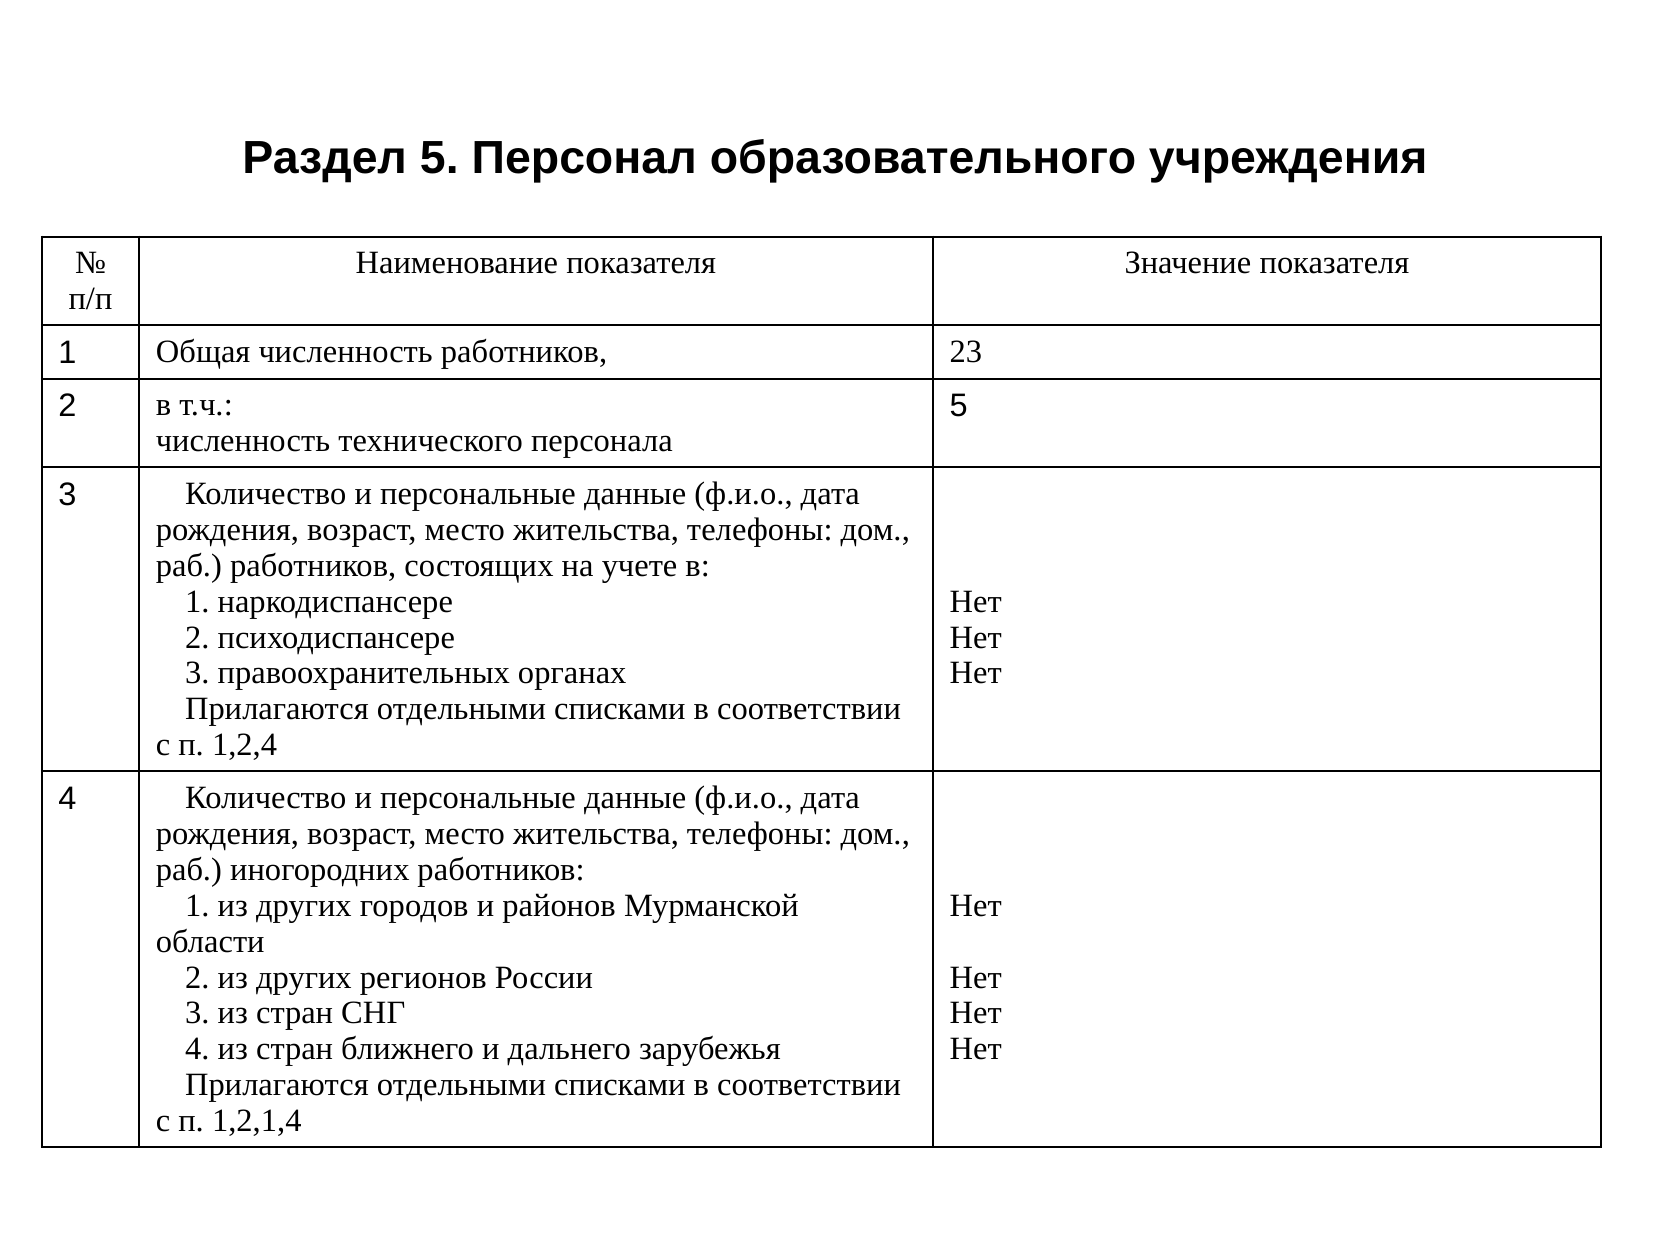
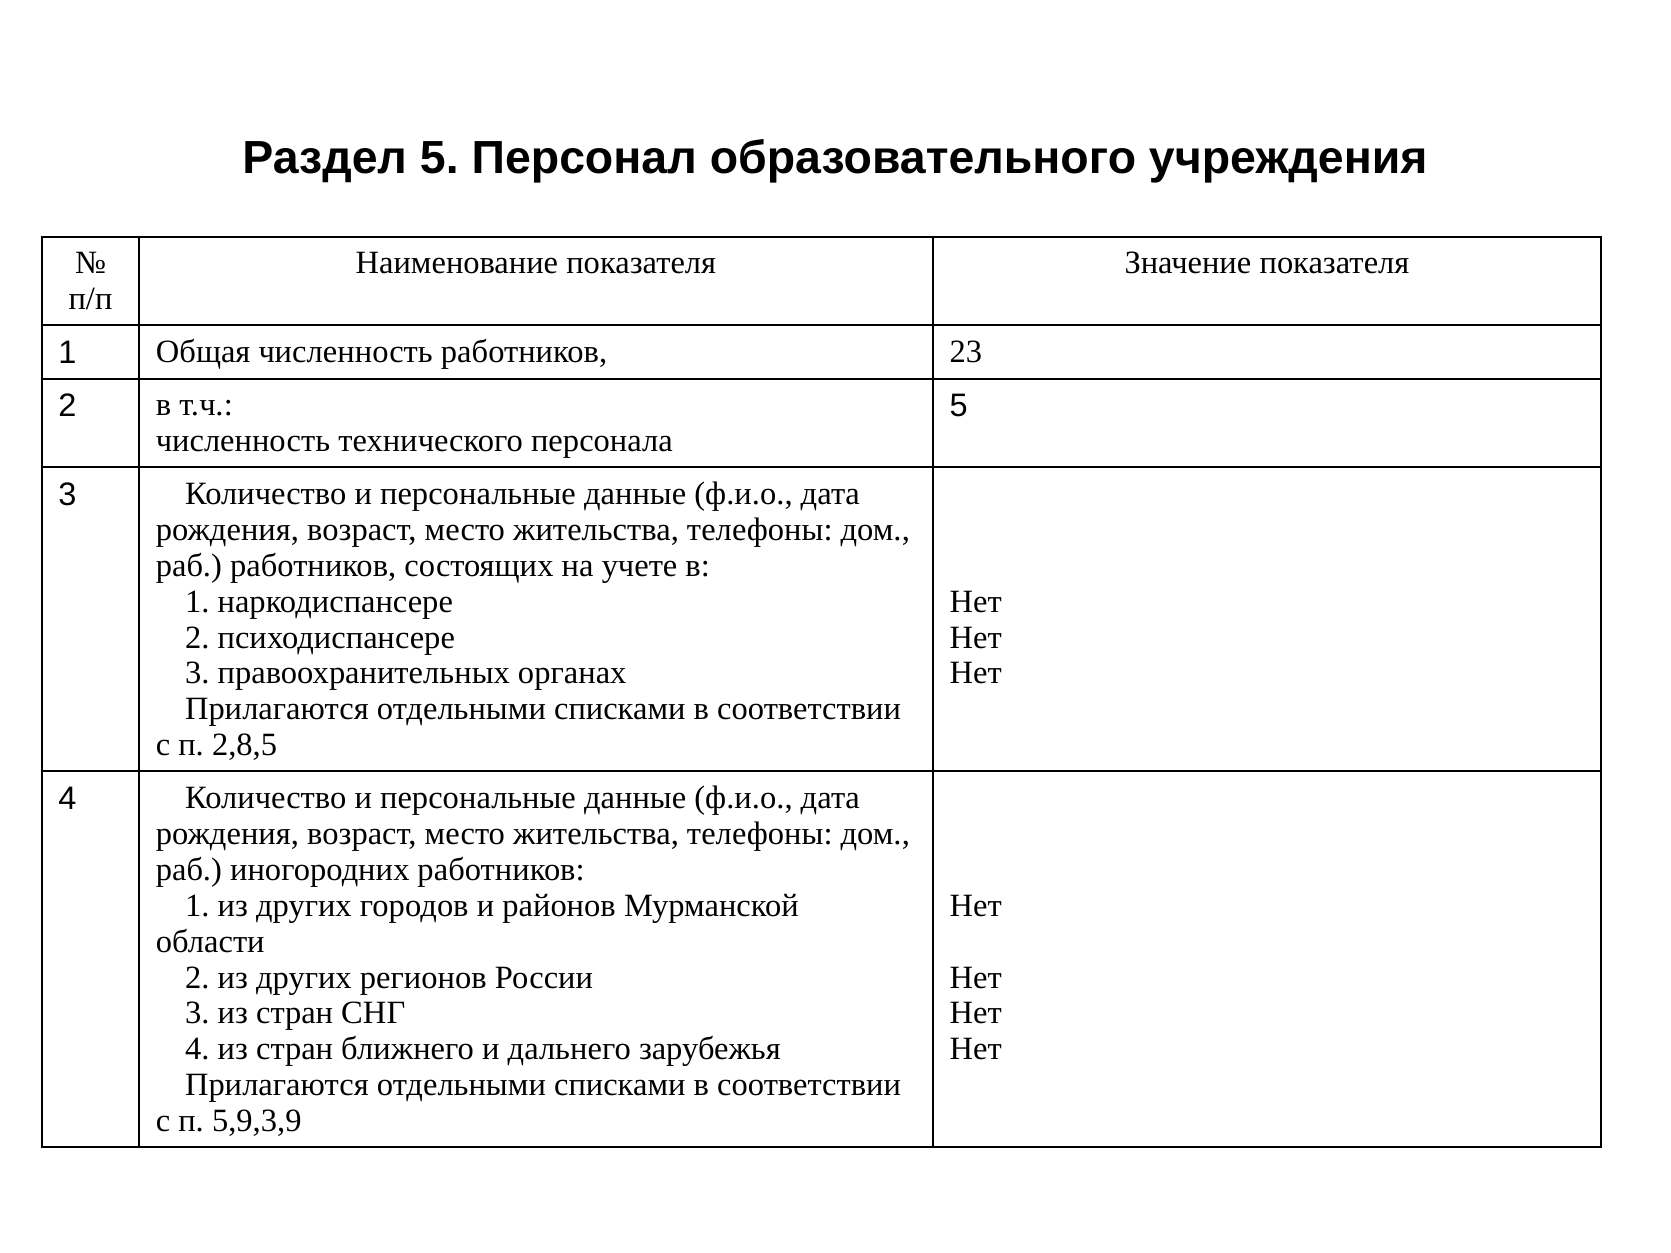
1,2,4: 1,2,4 -> 2,8,5
1,2,1,4: 1,2,1,4 -> 5,9,3,9
